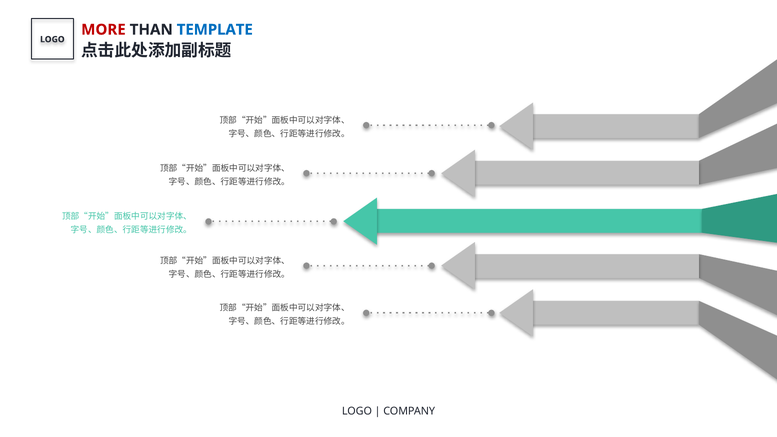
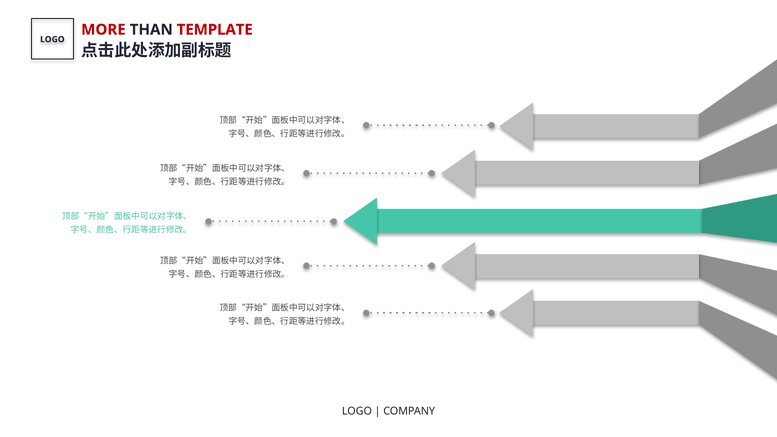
TEMPLATE colour: blue -> red
